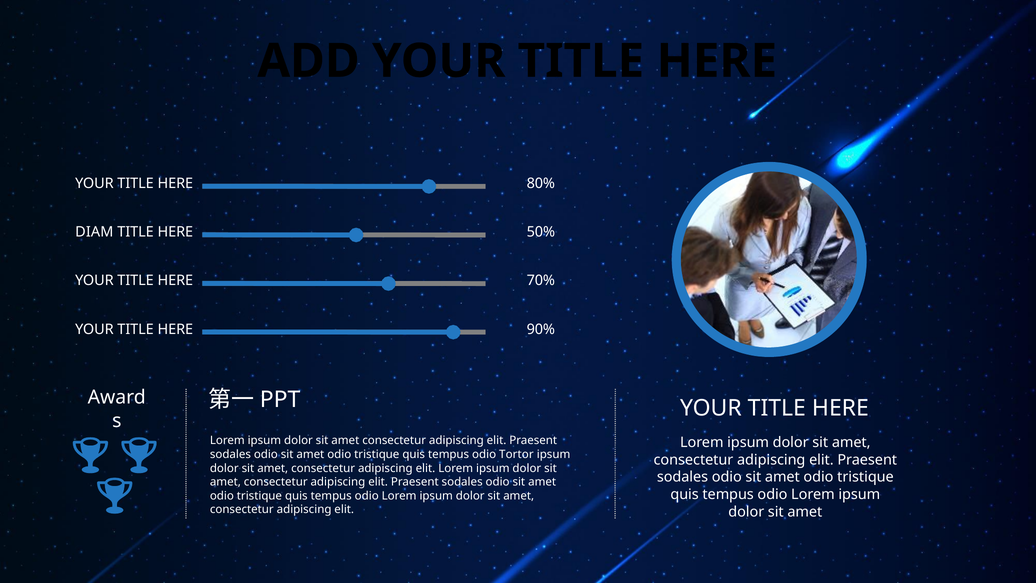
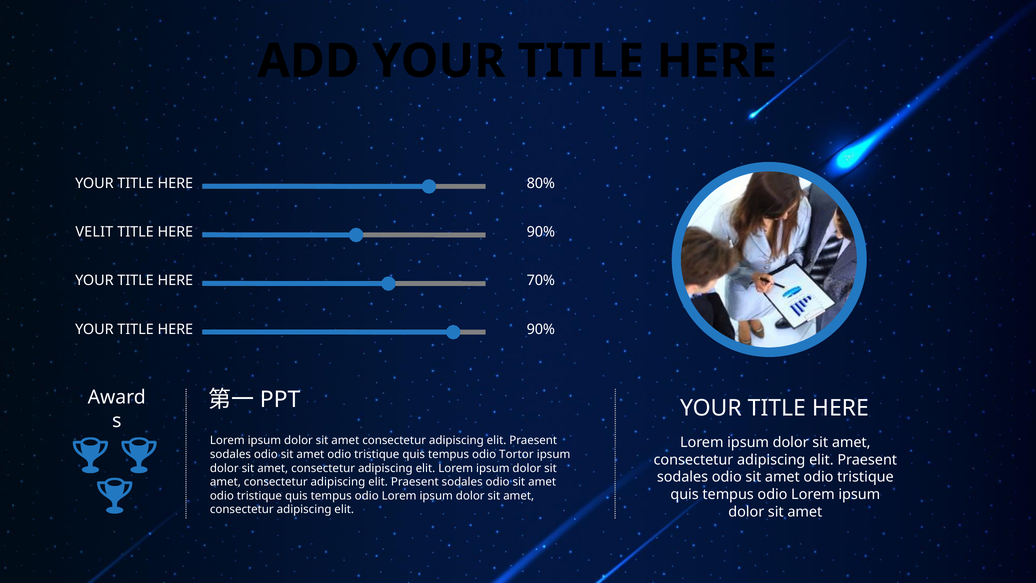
DIAM: DIAM -> VELIT
50% at (541, 232): 50% -> 90%
